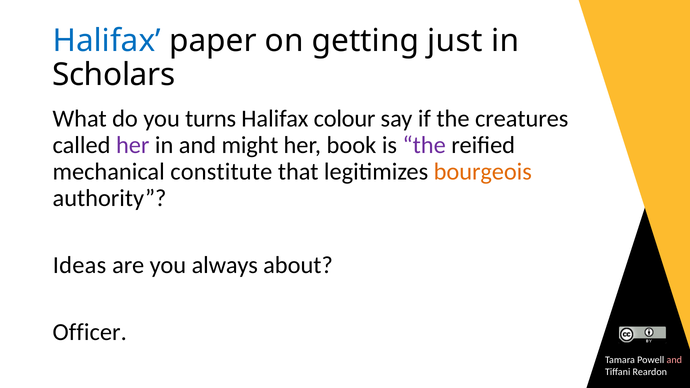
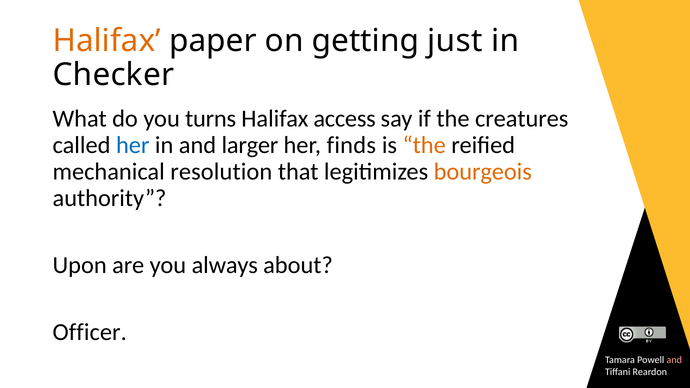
Halifax at (107, 41) colour: blue -> orange
Scholars: Scholars -> Checker
colour: colour -> access
her at (133, 145) colour: purple -> blue
might: might -> larger
book: book -> finds
the at (424, 145) colour: purple -> orange
constitute: constitute -> resolution
Ideas: Ideas -> Upon
